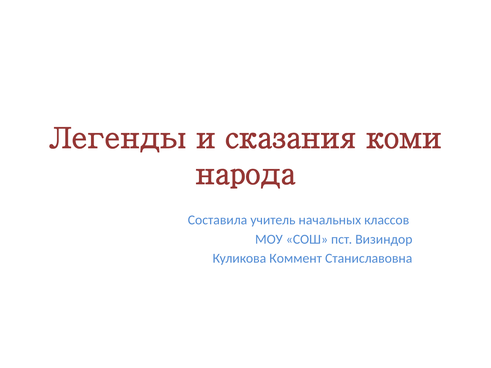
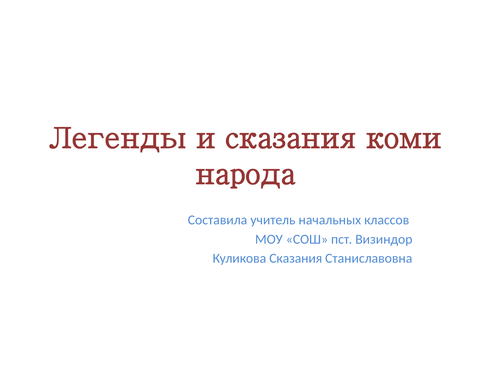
Куликова Коммент: Коммент -> Сказания
